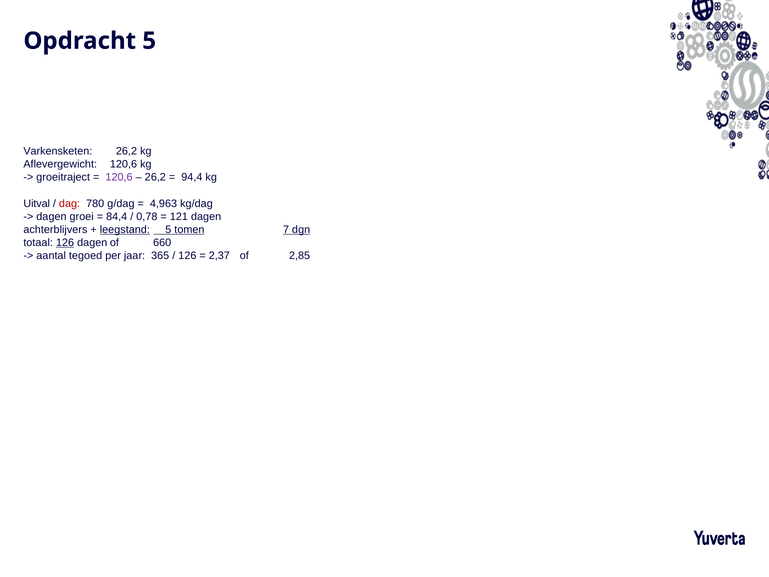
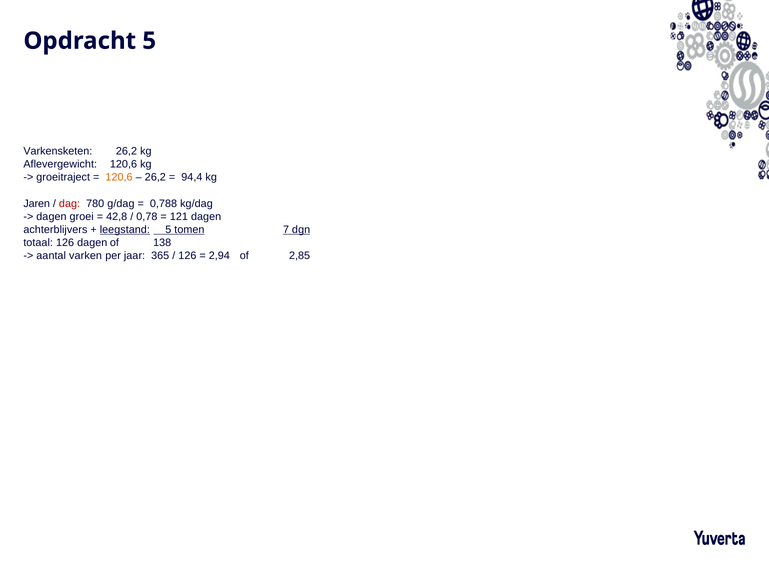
120,6 at (119, 177) colour: purple -> orange
Uitval: Uitval -> Jaren
4,963: 4,963 -> 0,788
84,4: 84,4 -> 42,8
126 at (65, 243) underline: present -> none
660: 660 -> 138
tegoed: tegoed -> varken
2,37: 2,37 -> 2,94
